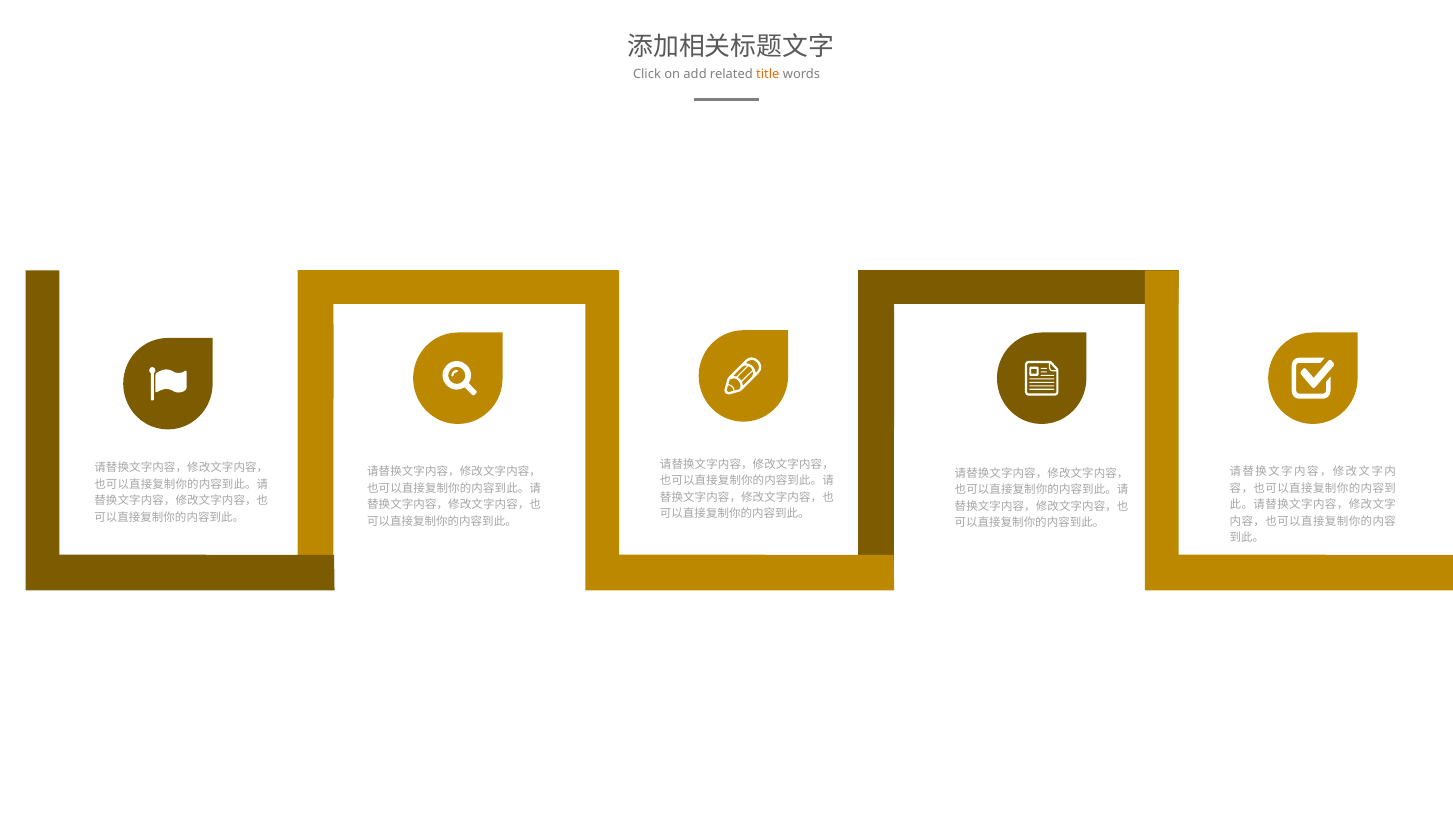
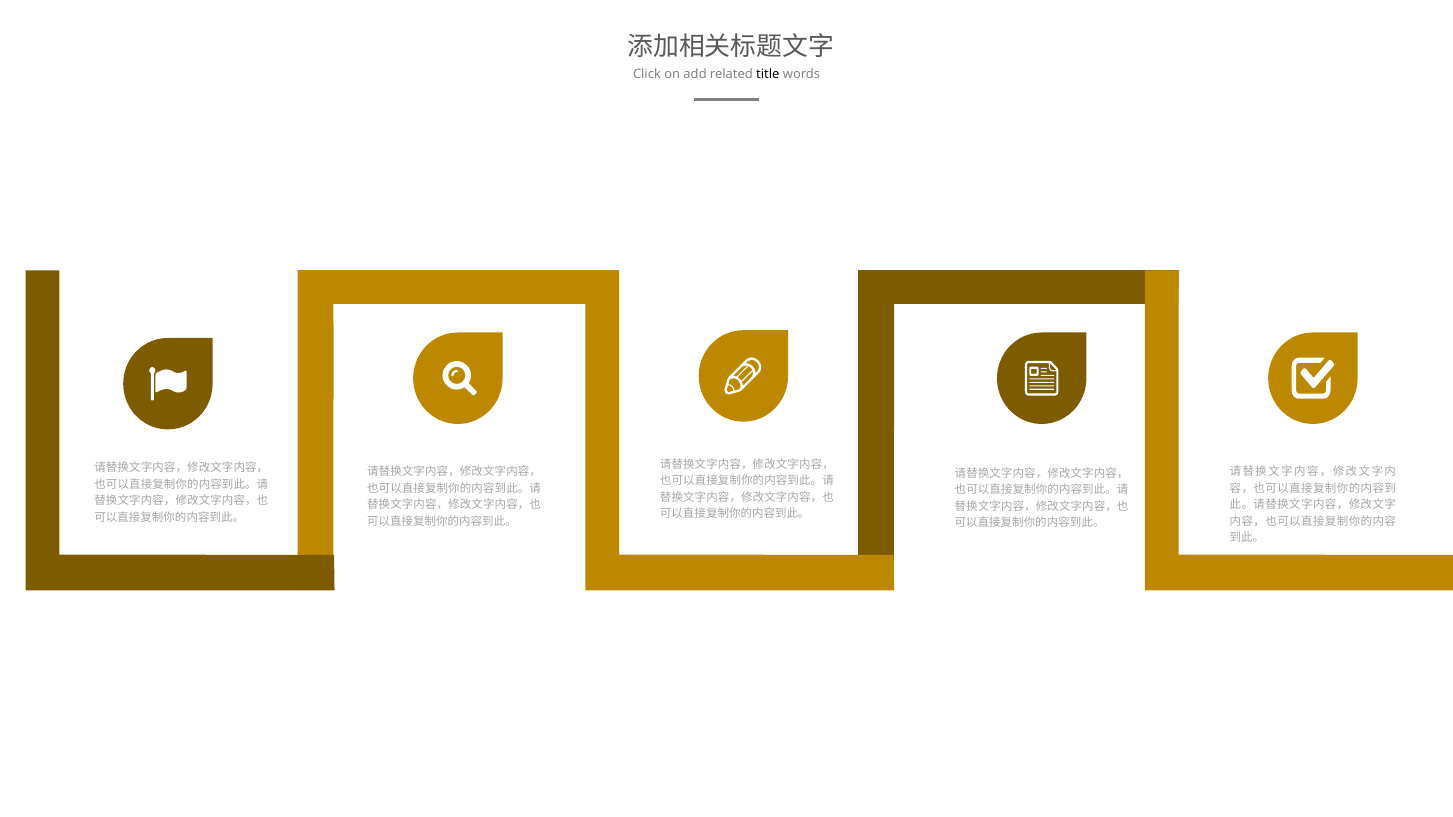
title colour: orange -> black
